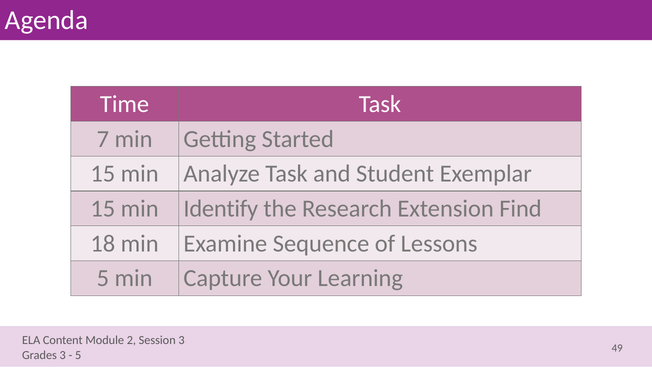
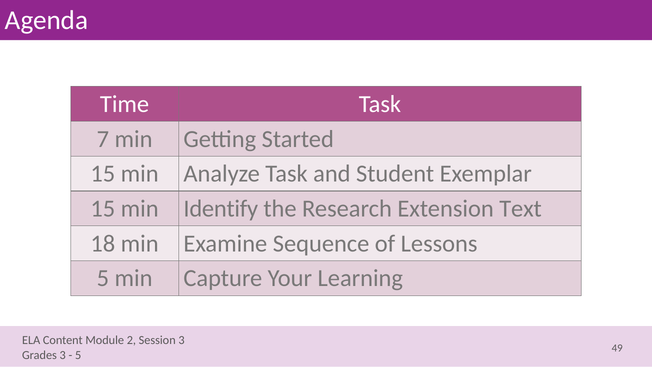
Find: Find -> Text
